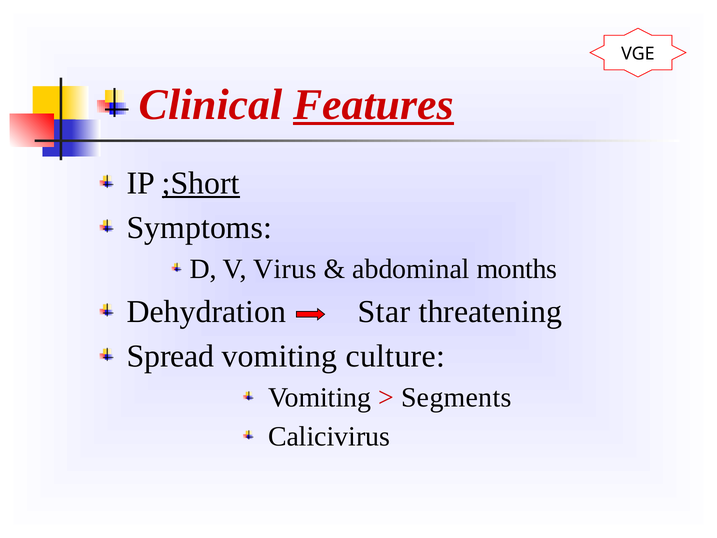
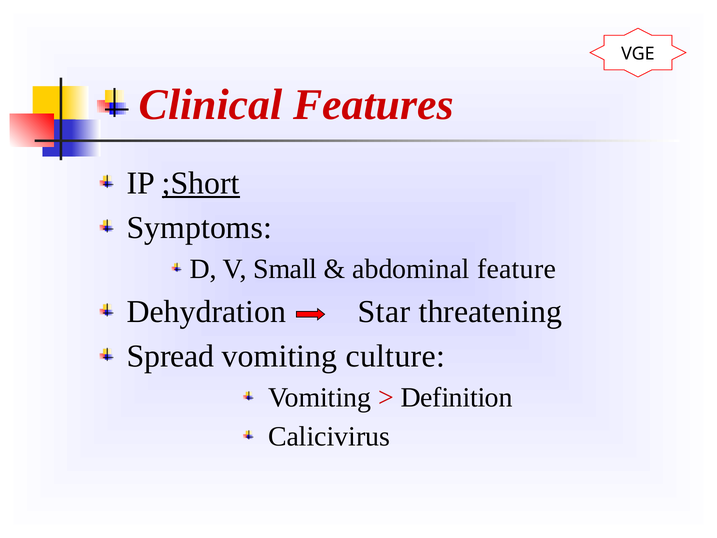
Features underline: present -> none
Virus: Virus -> Small
months: months -> feature
Segments: Segments -> Definition
